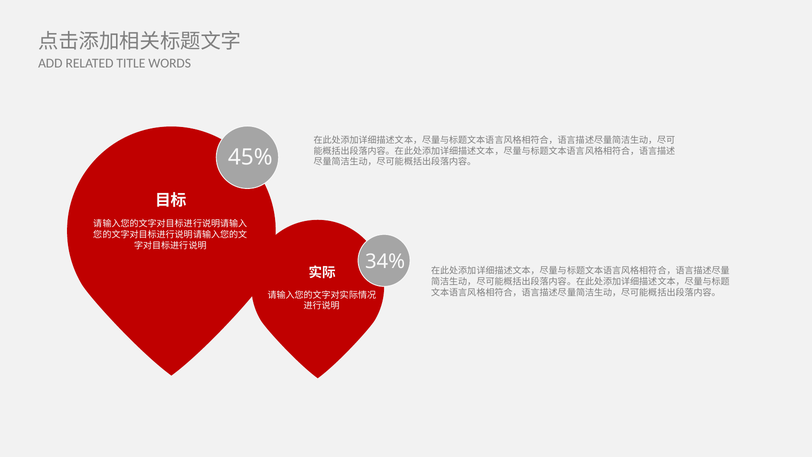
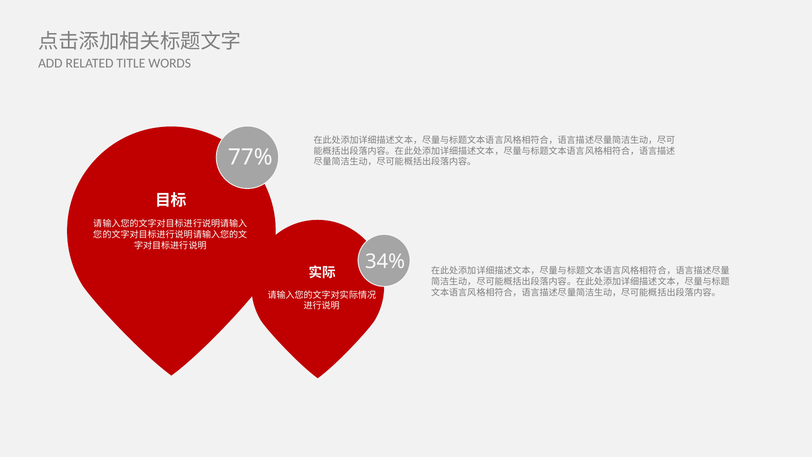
45%: 45% -> 77%
